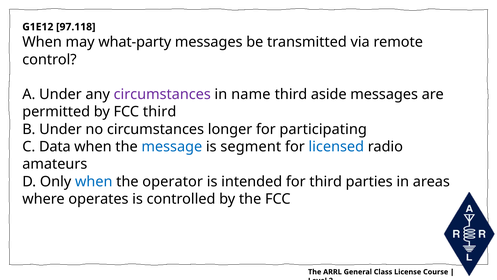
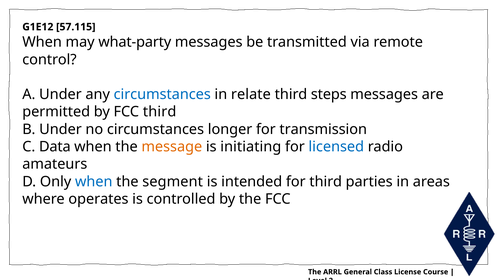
97.118: 97.118 -> 57.115
circumstances at (162, 94) colour: purple -> blue
name: name -> relate
aside: aside -> steps
participating: participating -> transmission
message colour: blue -> orange
segment: segment -> initiating
operator: operator -> segment
